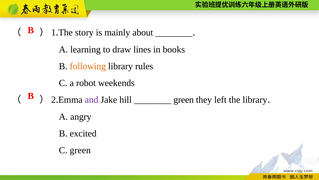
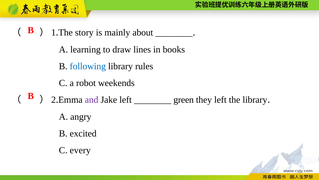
following colour: orange -> blue
Jake hill: hill -> left
C green: green -> every
